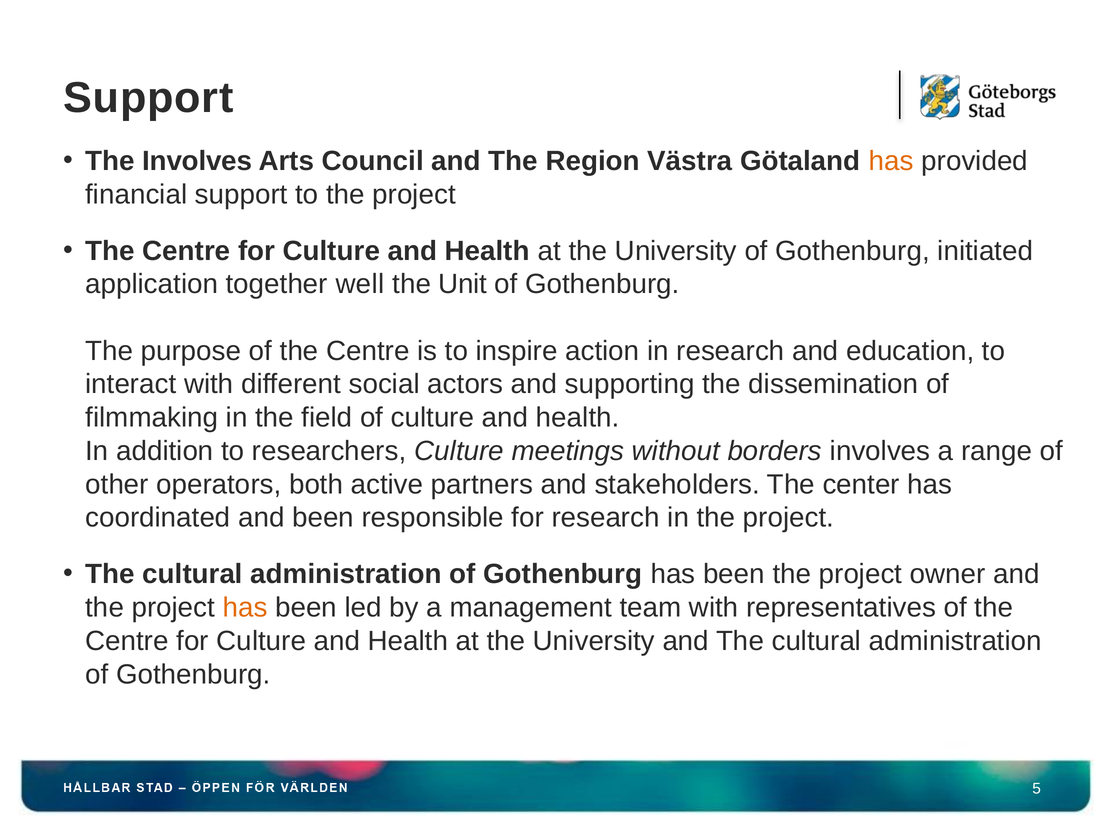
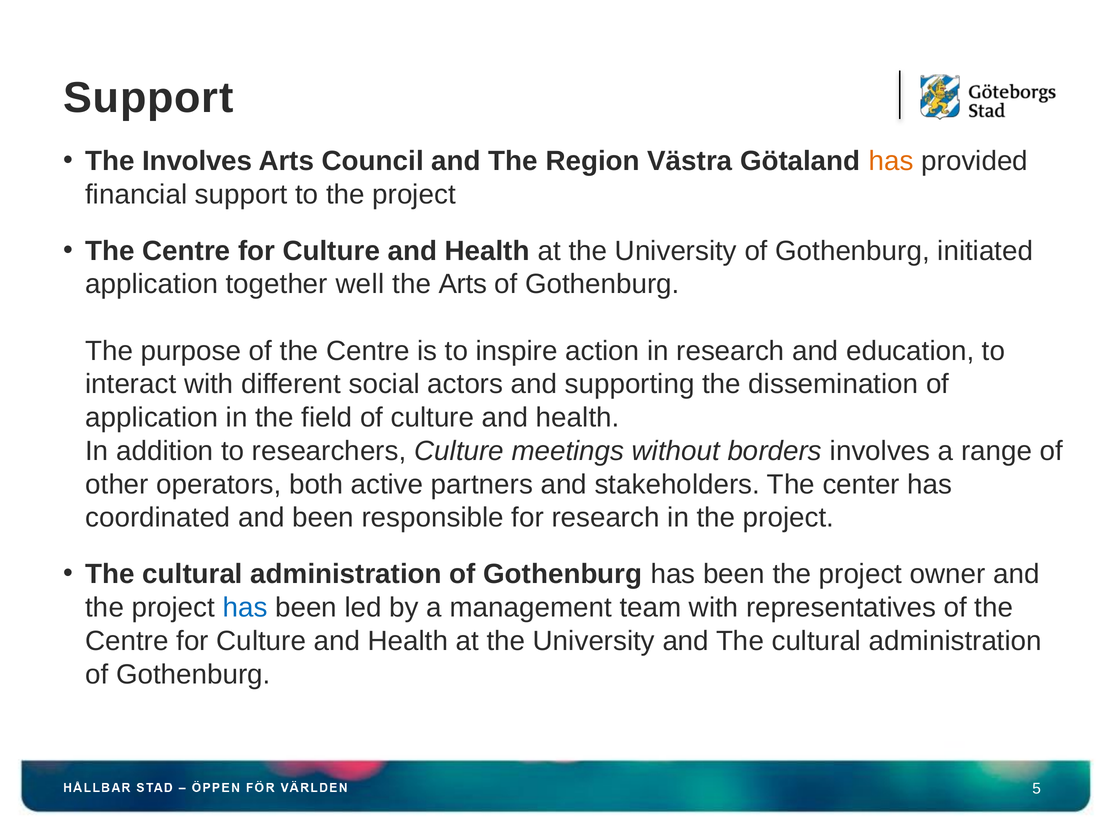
the Unit: Unit -> Arts
filmmaking at (152, 418): filmmaking -> application
has at (245, 608) colour: orange -> blue
